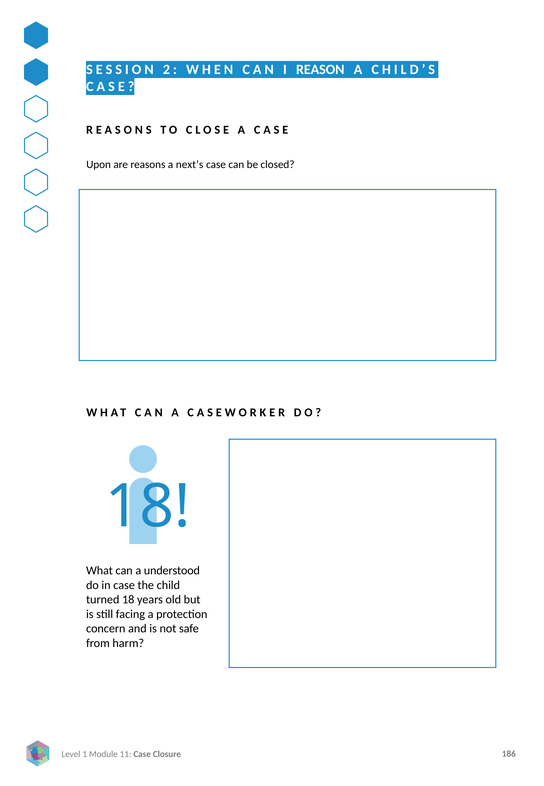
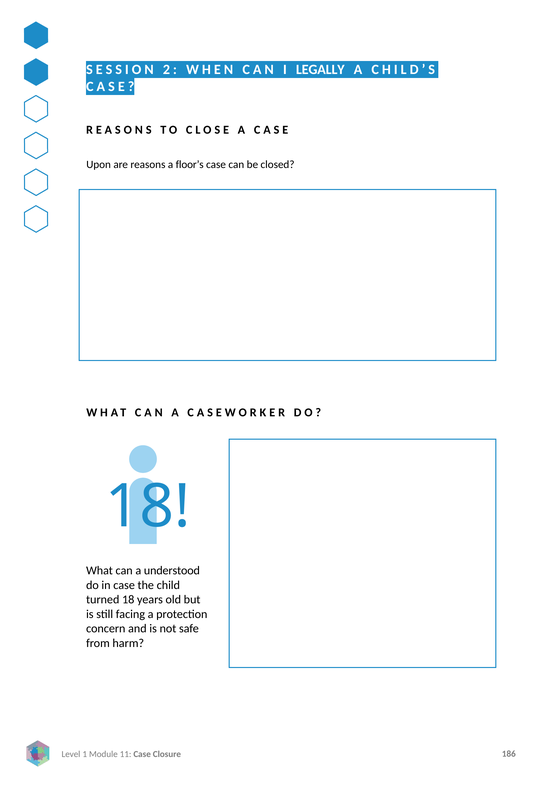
REASON: REASON -> LEGALLY
next’s: next’s -> floor’s
